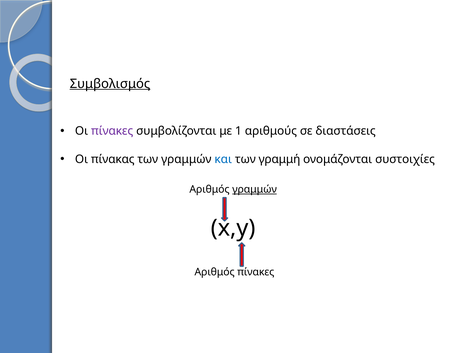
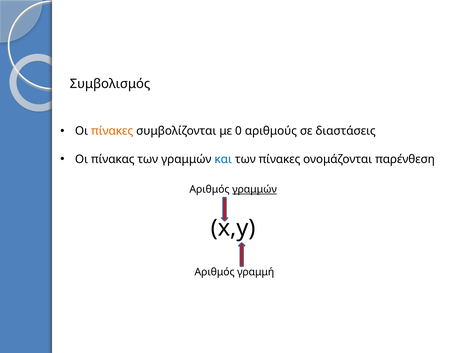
Συμβολισμός underline: present -> none
πίνακες at (112, 131) colour: purple -> orange
1: 1 -> 0
των γραμμή: γραμμή -> πίνακες
συστοιχίες: συστοιχίες -> παρένθεση
Αριθμός πίνακες: πίνακες -> γραμμή
